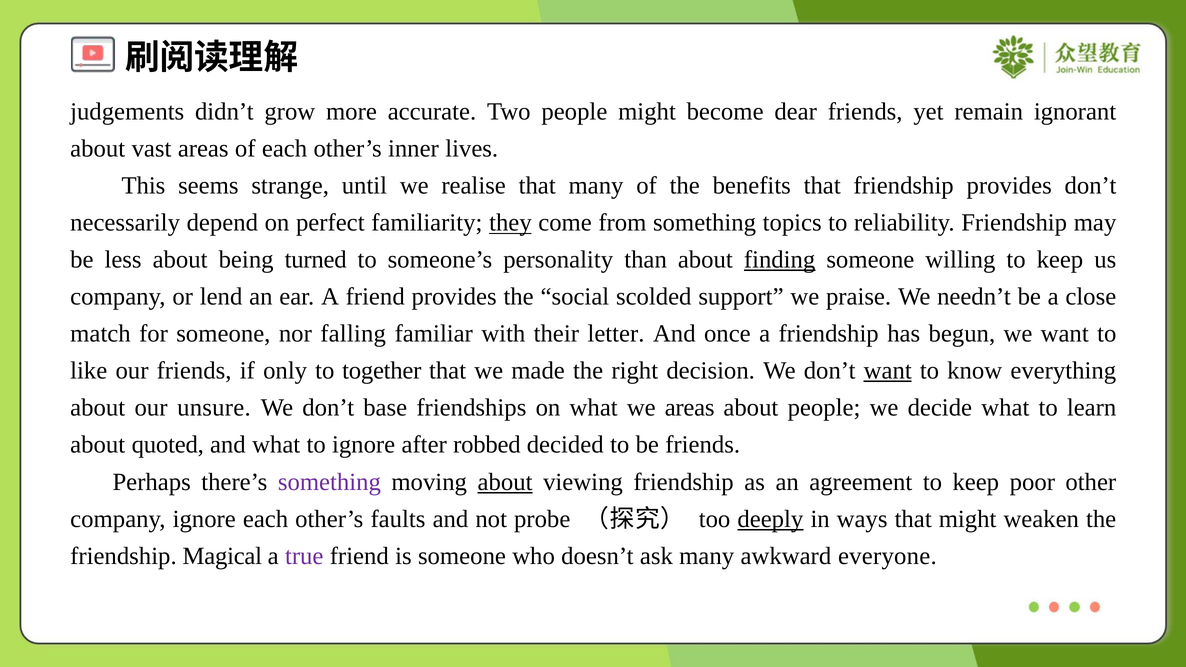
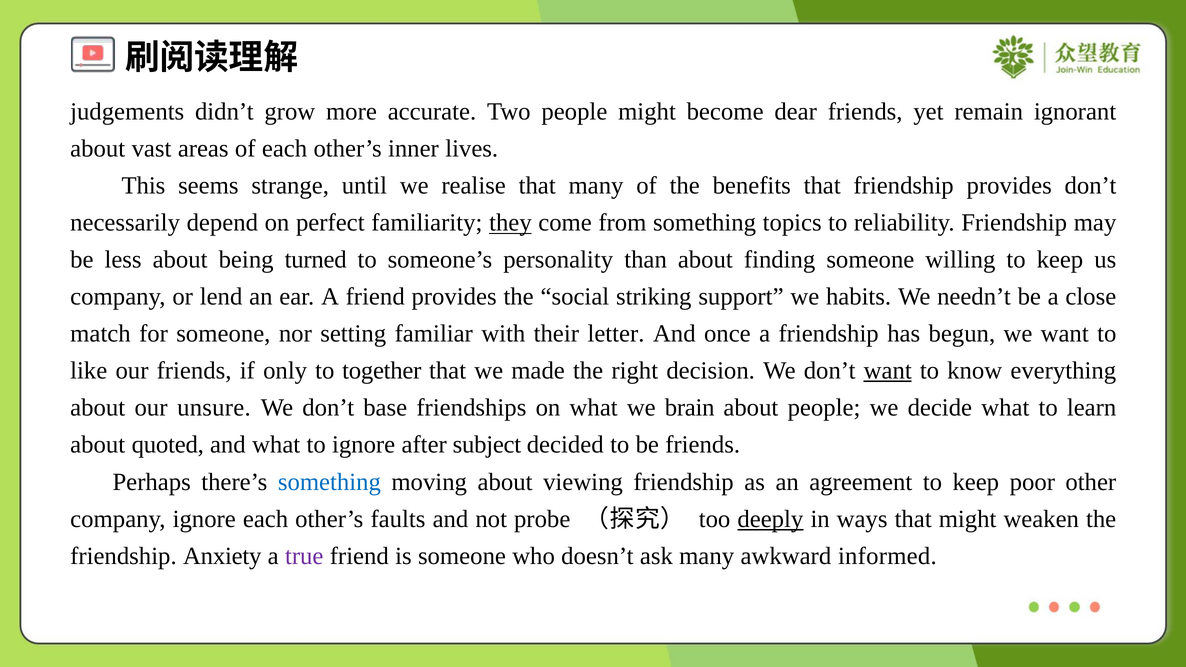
finding underline: present -> none
scolded: scolded -> striking
praise: praise -> habits
falling: falling -> setting
we areas: areas -> brain
robbed: robbed -> subject
something at (329, 482) colour: purple -> blue
about at (505, 482) underline: present -> none
Magical: Magical -> Anxiety
everyone: everyone -> informed
